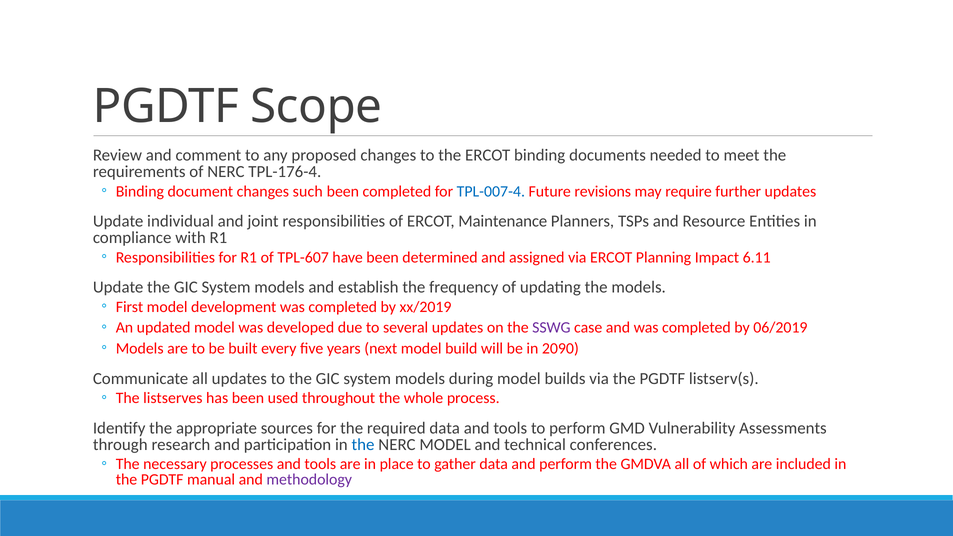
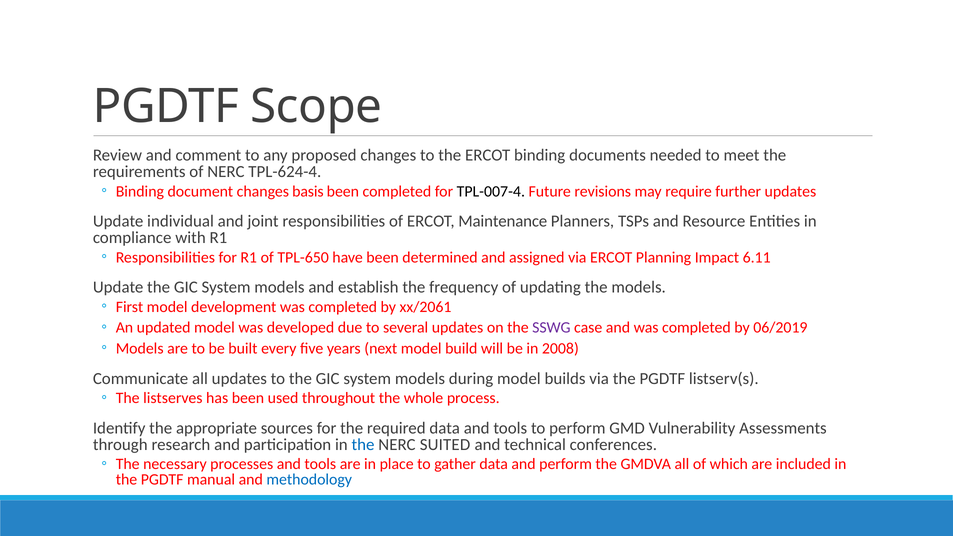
TPL-176-4: TPL-176-4 -> TPL-624-4
such: such -> basis
TPL-007-4 colour: blue -> black
TPL-607: TPL-607 -> TPL-650
xx/2019: xx/2019 -> xx/2061
2090: 2090 -> 2008
NERC MODEL: MODEL -> SUITED
methodology colour: purple -> blue
